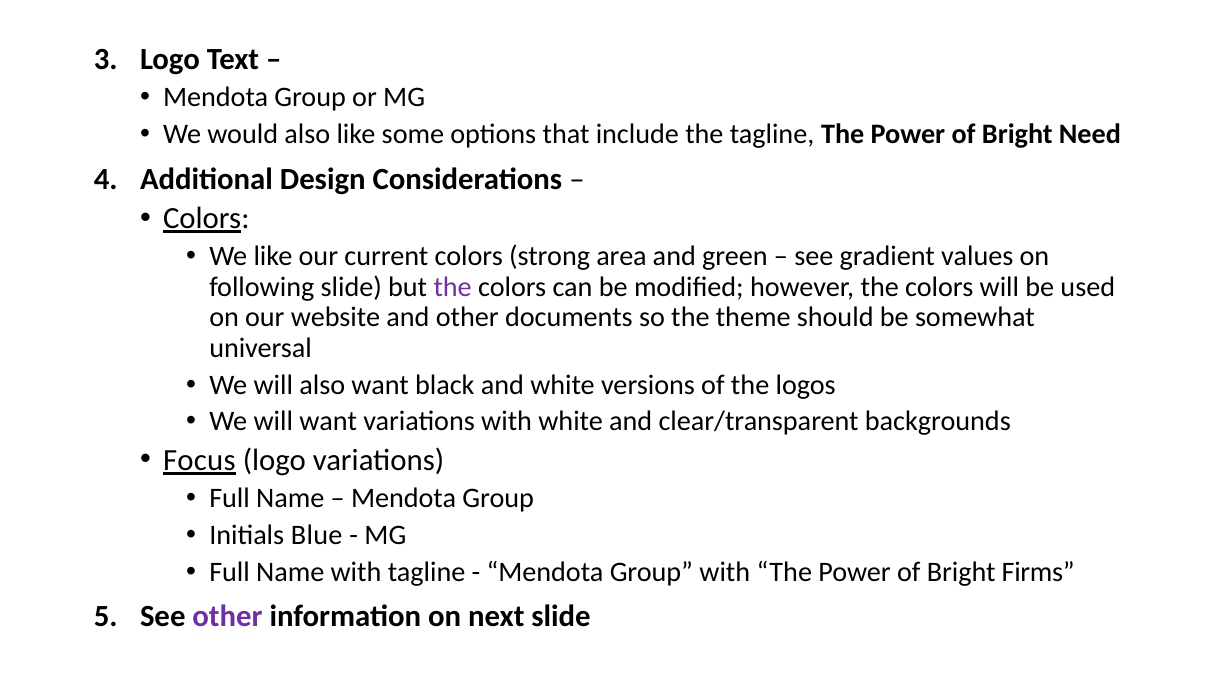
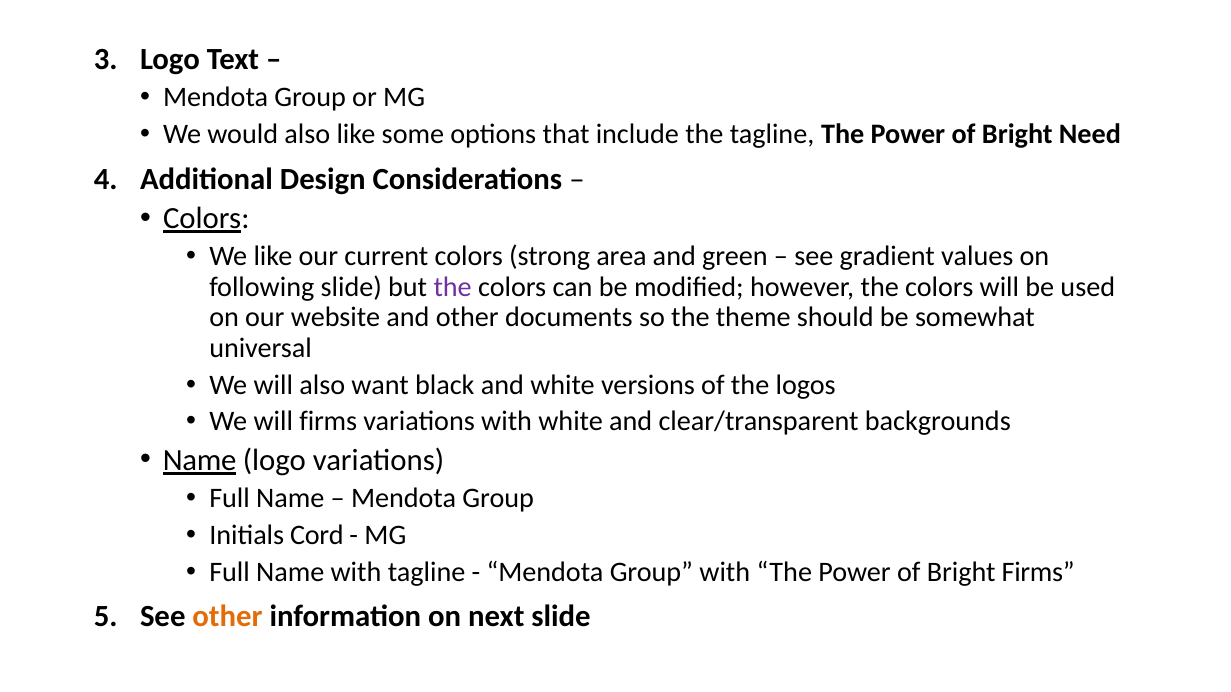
will want: want -> firms
Focus at (199, 460): Focus -> Name
Blue: Blue -> Cord
other at (227, 617) colour: purple -> orange
